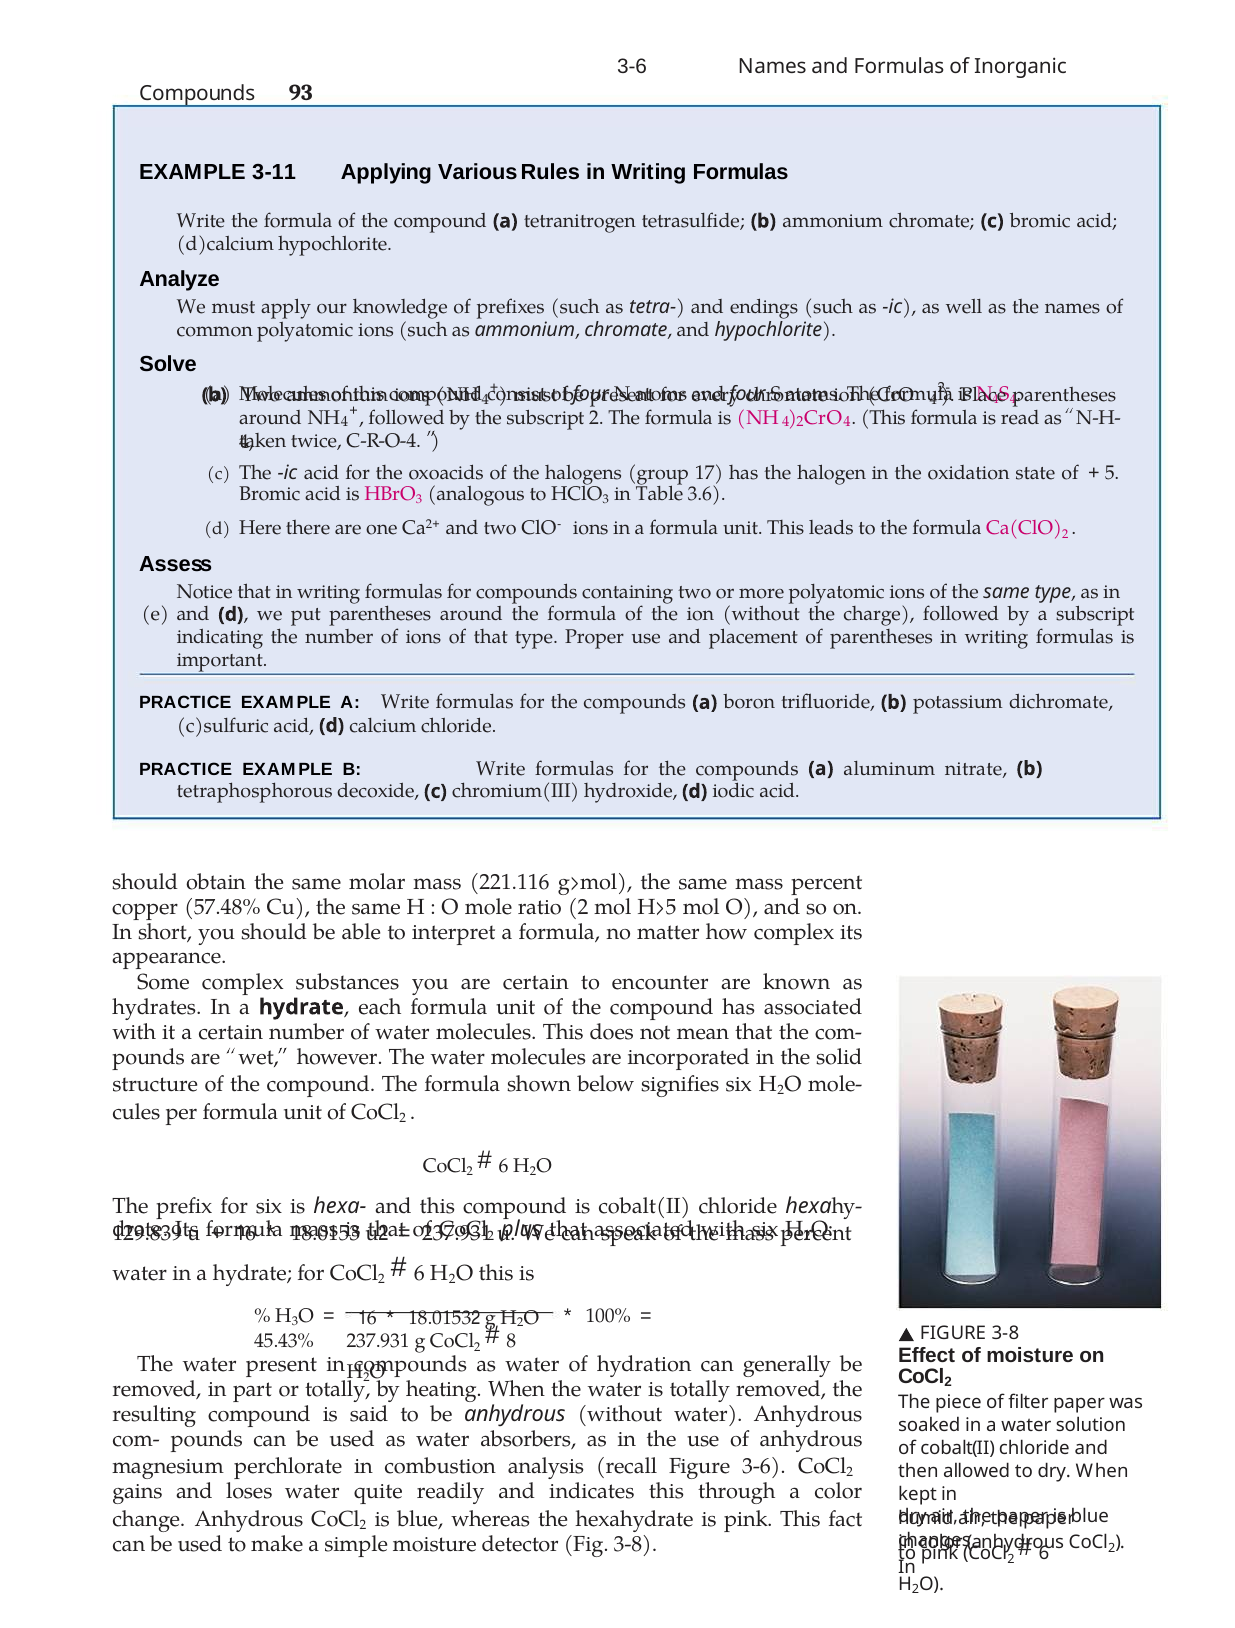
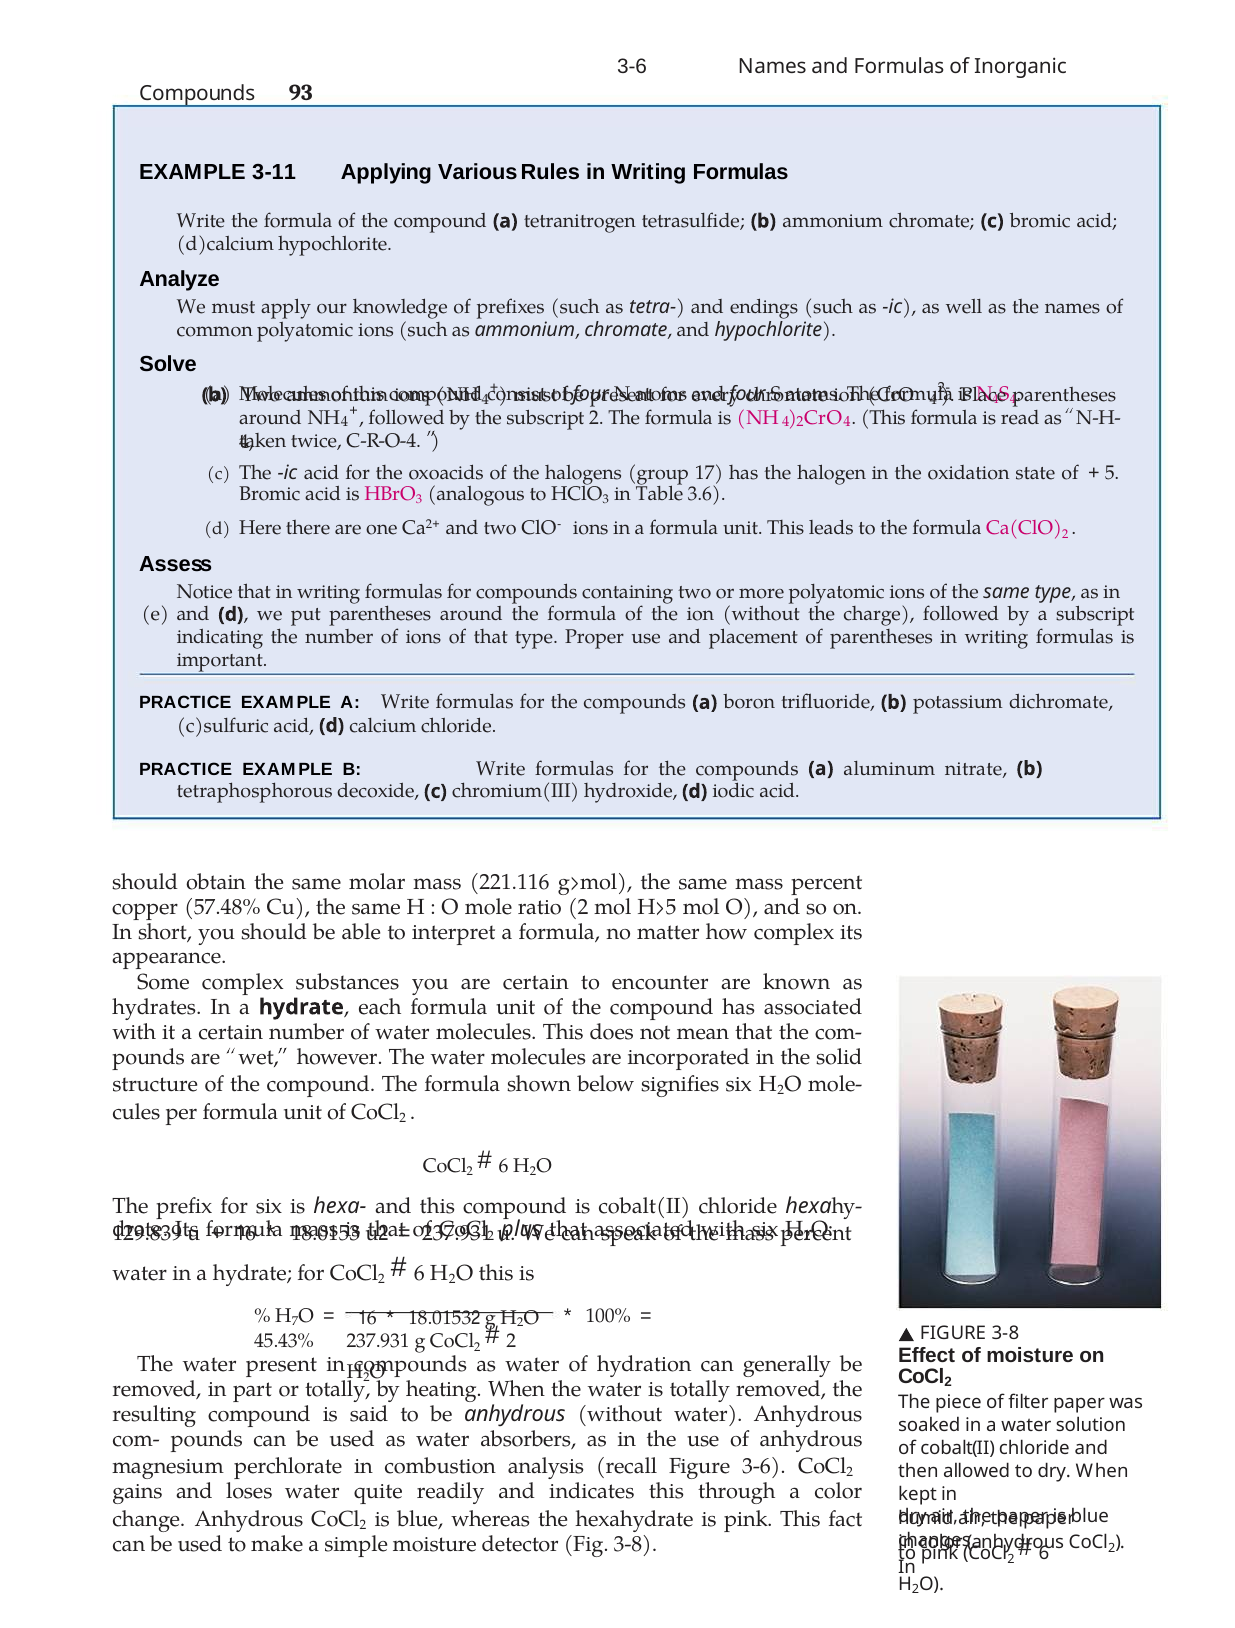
H 3: 3 -> 7
8 at (511, 1341): 8 -> 2
